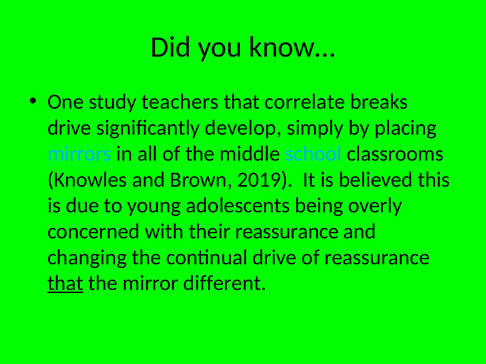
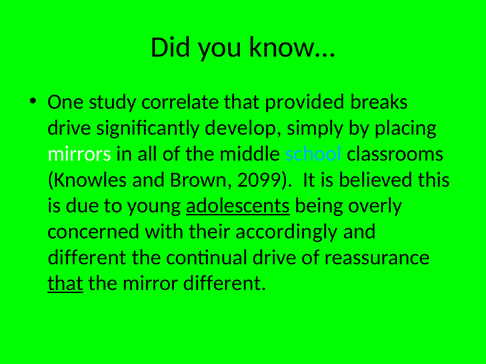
teachers: teachers -> correlate
correlate: correlate -> provided
mirrors colour: light blue -> white
2019: 2019 -> 2099
adolescents underline: none -> present
their reassurance: reassurance -> accordingly
changing at (87, 258): changing -> different
